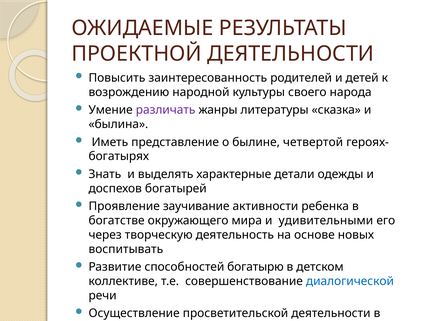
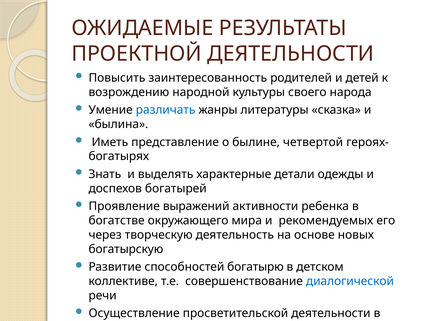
различать colour: purple -> blue
заучивание: заучивание -> выражений
удивительными: удивительными -> рекомендуемых
воспитывать: воспитывать -> богатырскую
